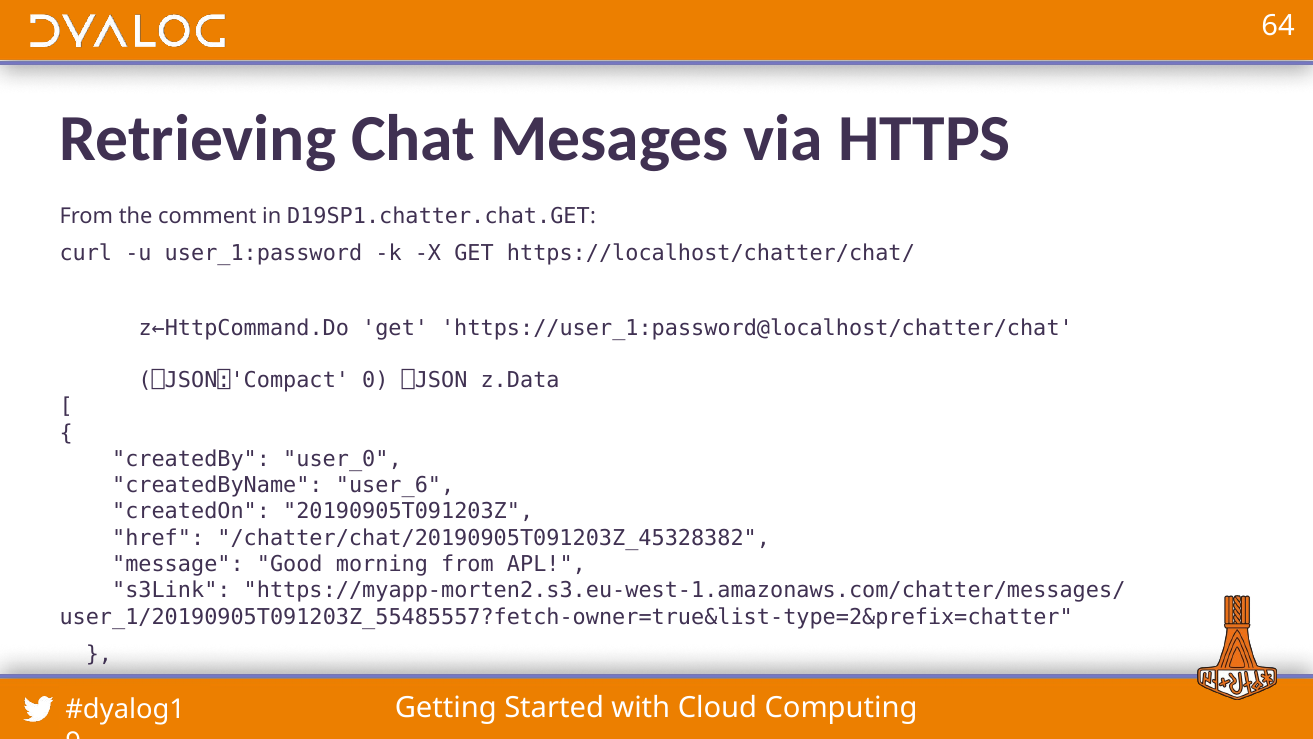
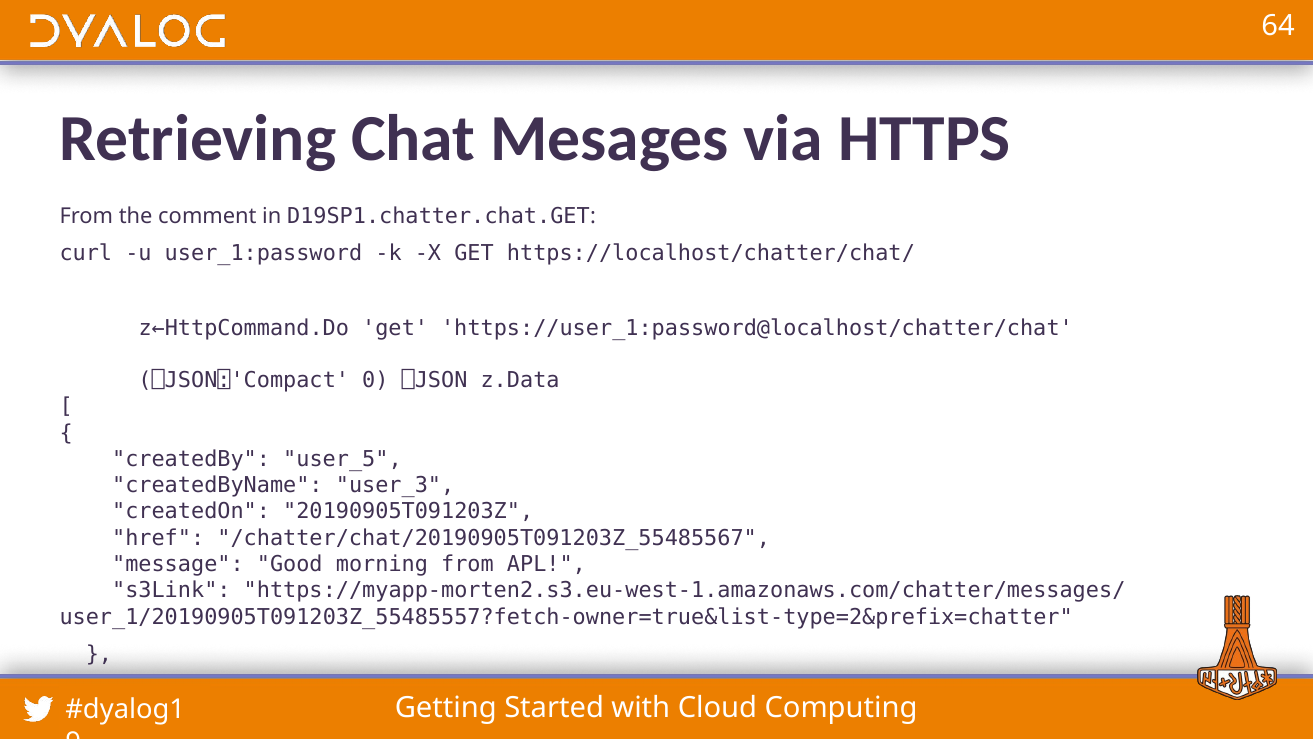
user_0: user_0 -> user_5
user_6: user_6 -> user_3
/chatter/chat/20190905T091203Z_45328382: /chatter/chat/20190905T091203Z_45328382 -> /chatter/chat/20190905T091203Z_55485567
